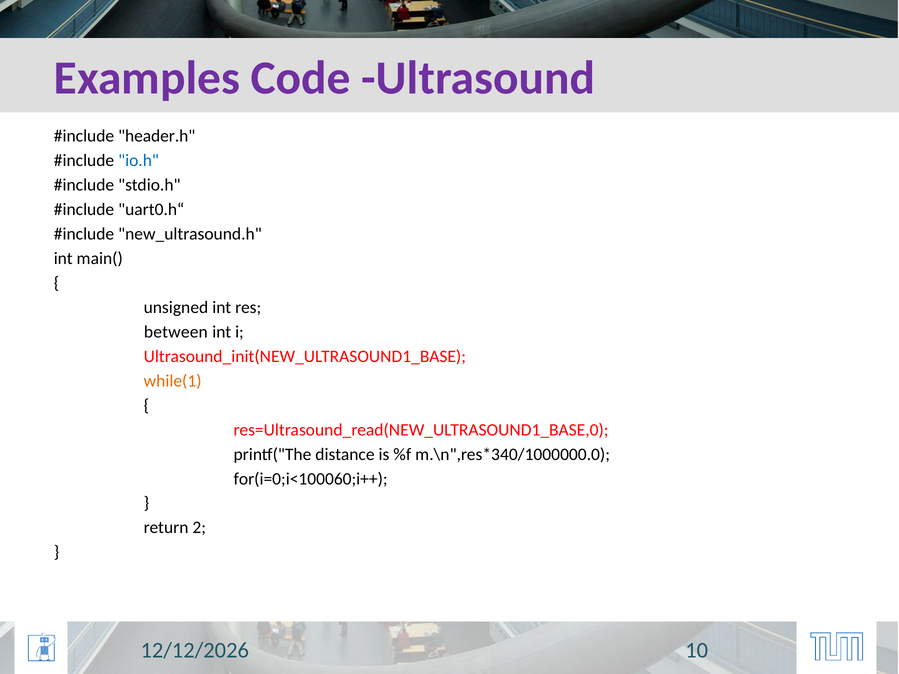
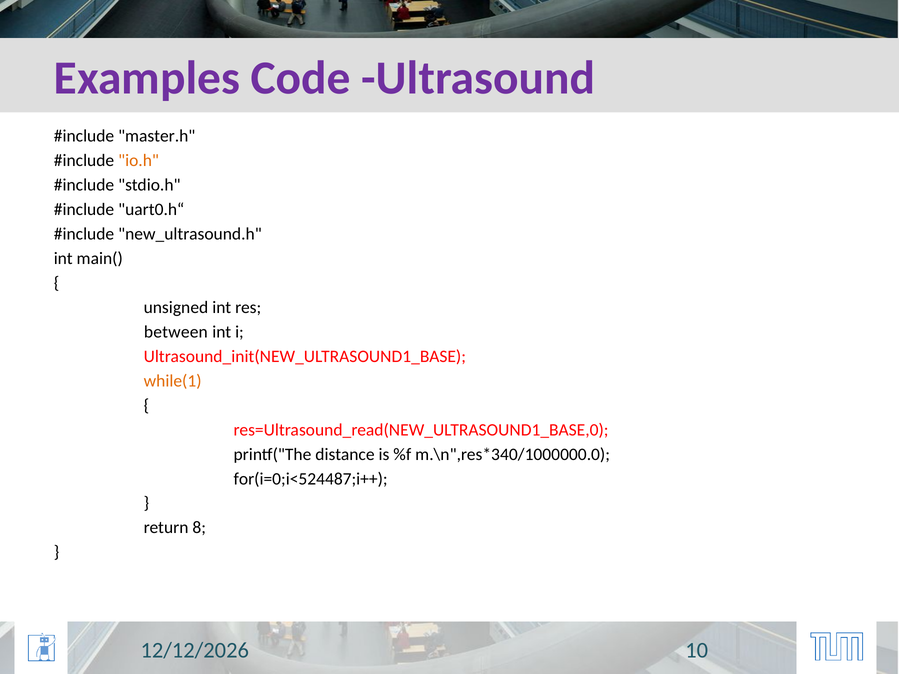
header.h: header.h -> master.h
io.h colour: blue -> orange
for(i=0;i<100060;i++: for(i=0;i<100060;i++ -> for(i=0;i<524487;i++
2: 2 -> 8
